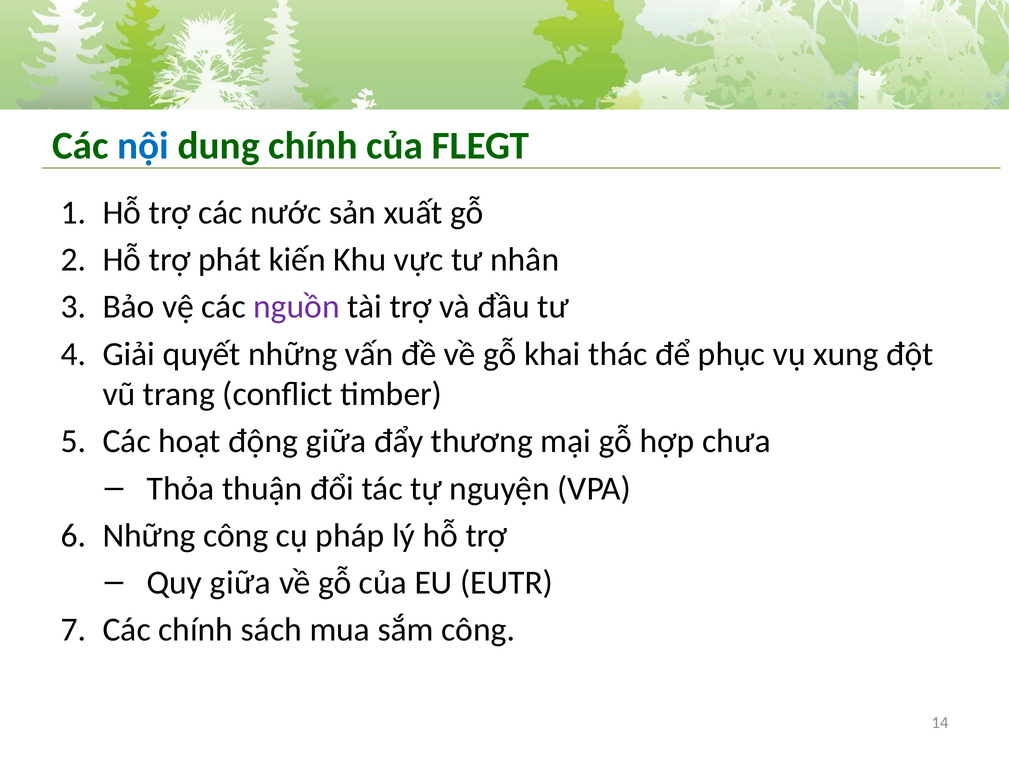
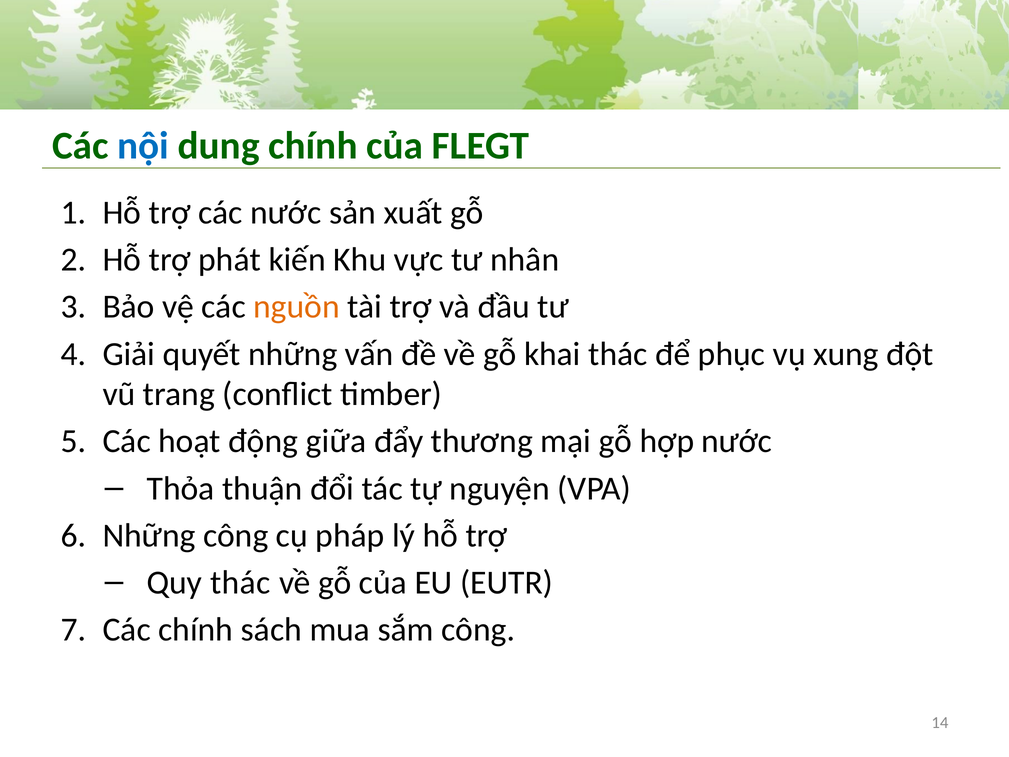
nguồn colour: purple -> orange
hợp chưa: chưa -> nước
Quy giữa: giữa -> thác
